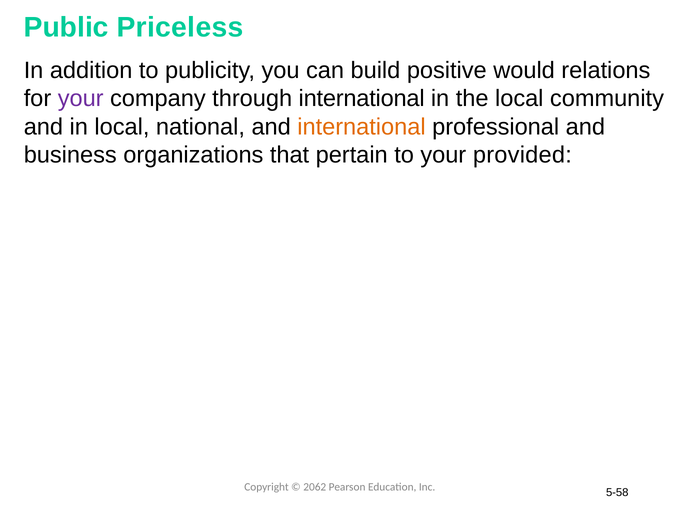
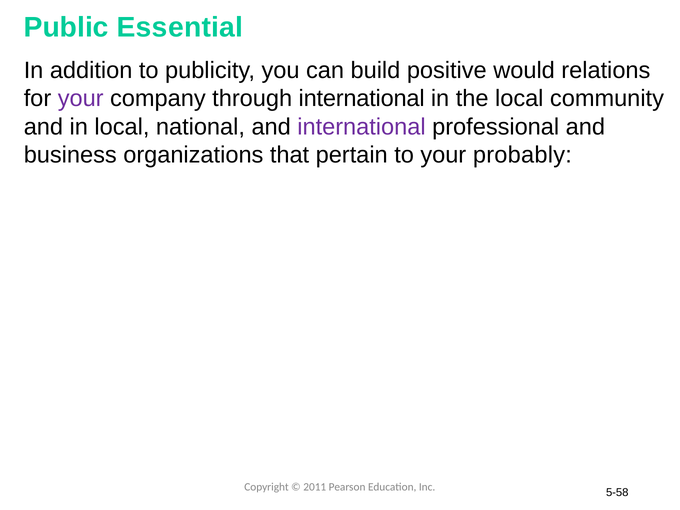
Priceless: Priceless -> Essential
international at (361, 127) colour: orange -> purple
provided: provided -> probably
2062: 2062 -> 2011
